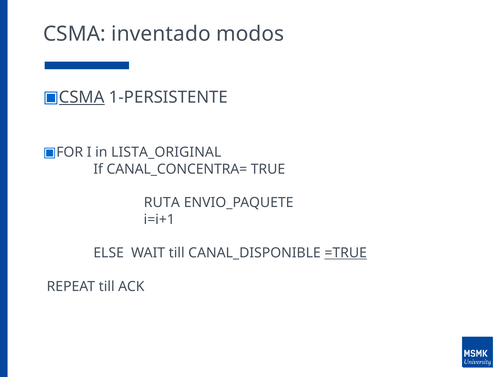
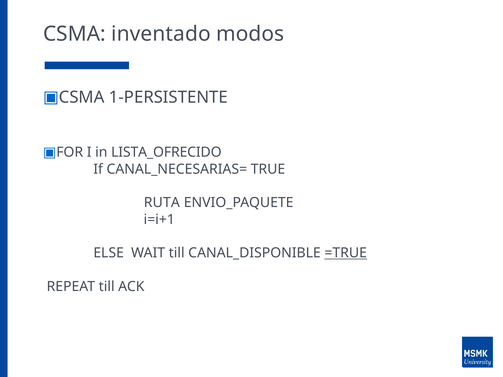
CSMA at (82, 97) underline: present -> none
LISTA_ORIGINAL: LISTA_ORIGINAL -> LISTA_OFRECIDO
CANAL_CONCENTRA=: CANAL_CONCENTRA= -> CANAL_NECESARIAS=
